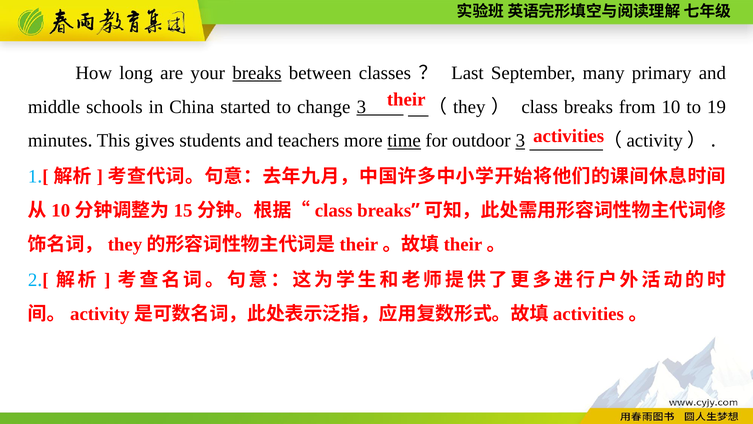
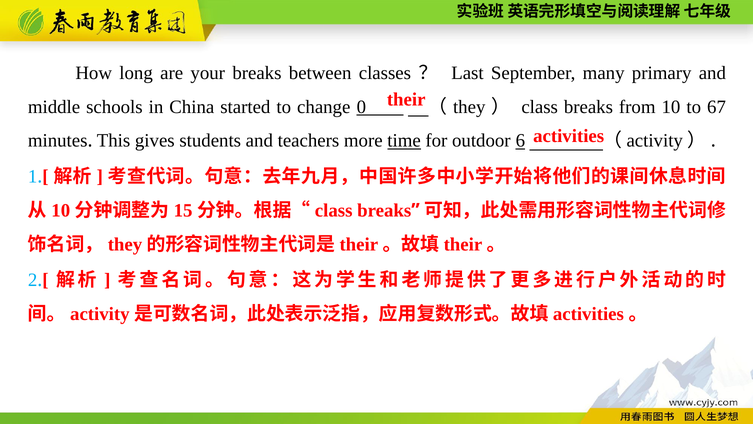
breaks at (257, 73) underline: present -> none
change 3: 3 -> 0
19: 19 -> 67
outdoor 3: 3 -> 6
